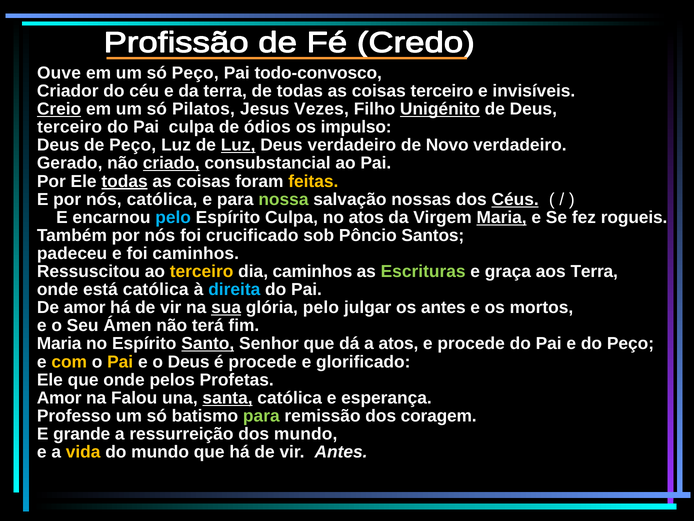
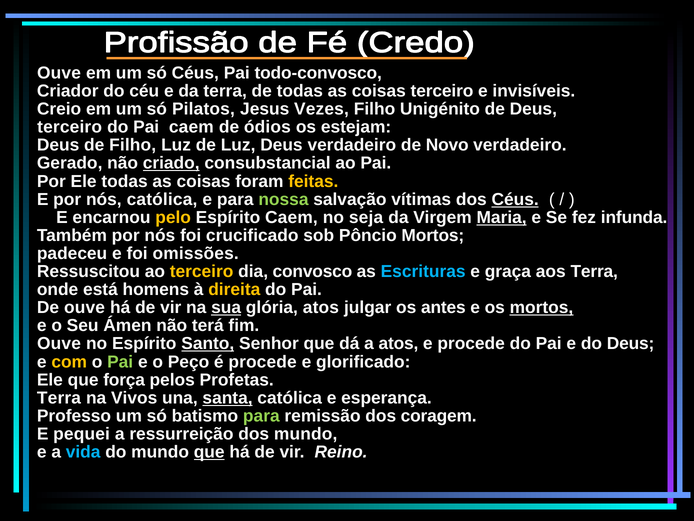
só Peço: Peço -> Céus
Creio underline: present -> none
Unigénito underline: present -> none
Pai culpa: culpa -> caem
impulso: impulso -> estejam
de Peço: Peço -> Filho
Luz at (238, 145) underline: present -> none
todas at (125, 181) underline: present -> none
nossas: nossas -> vítimas
pelo at (173, 217) colour: light blue -> yellow
Espírito Culpa: Culpa -> Caem
no atos: atos -> seja
rogueis: rogueis -> infunda
Pôncio Santos: Santos -> Mortos
foi caminhos: caminhos -> omissões
dia caminhos: caminhos -> convosco
Escrituras colour: light green -> light blue
está católica: católica -> homens
direita colour: light blue -> yellow
De amor: amor -> ouve
glória pelo: pelo -> atos
mortos at (541, 307) underline: none -> present
Maria at (59, 343): Maria -> Ouve
do Peço: Peço -> Deus
Pai at (120, 361) colour: yellow -> light green
o Deus: Deus -> Peço
que onde: onde -> força
Amor at (59, 398): Amor -> Terra
Falou: Falou -> Vivos
grande: grande -> pequei
vida colour: yellow -> light blue
que at (209, 452) underline: none -> present
vir Antes: Antes -> Reino
